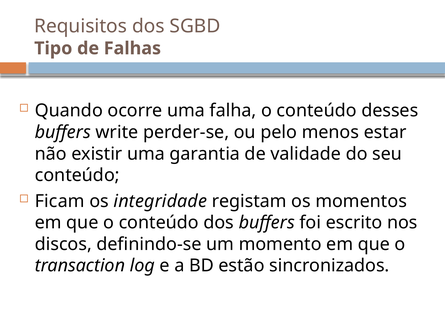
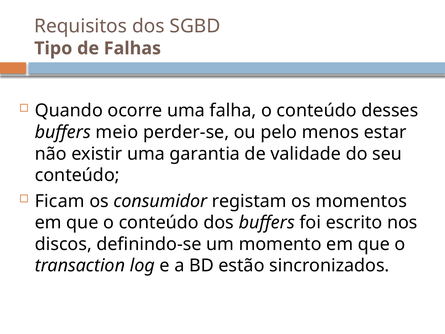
write: write -> meio
integridade: integridade -> consumidor
